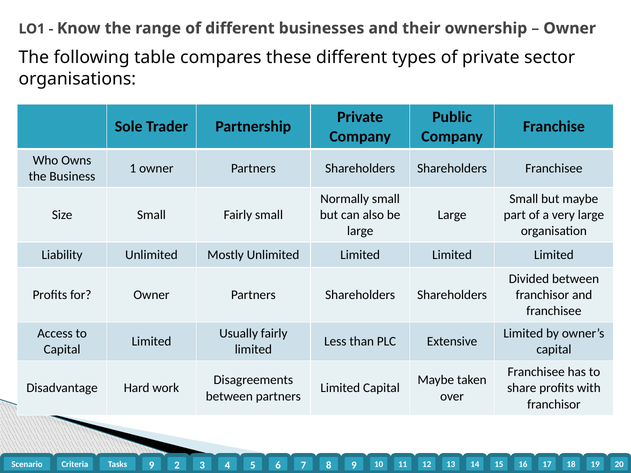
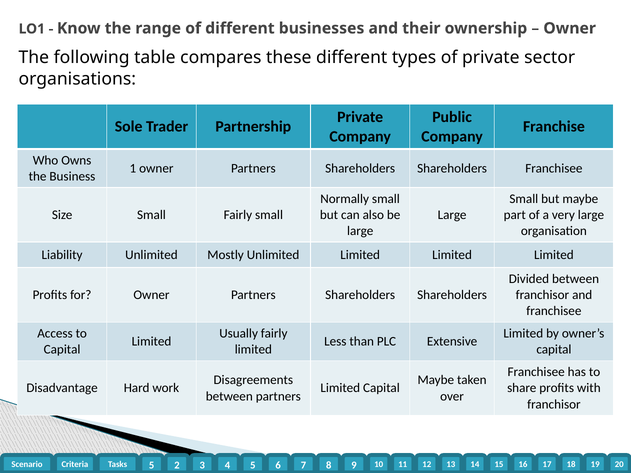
9 at (152, 466): 9 -> 5
